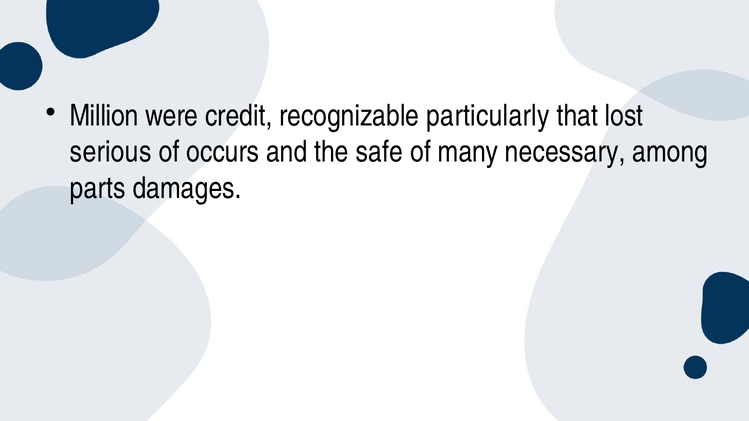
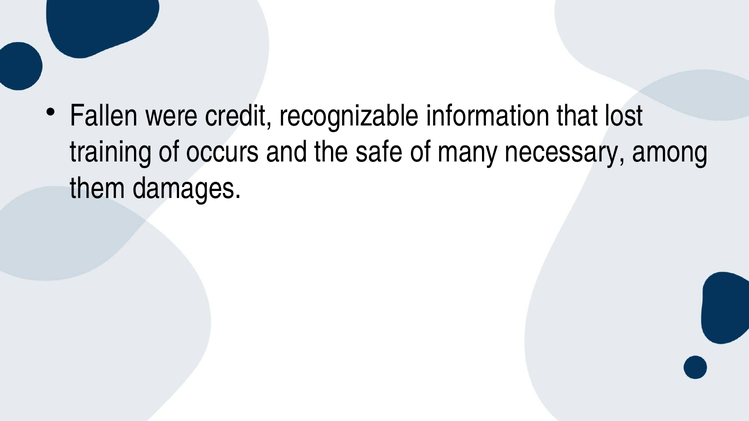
Million: Million -> Fallen
particularly: particularly -> information
serious: serious -> training
parts: parts -> them
